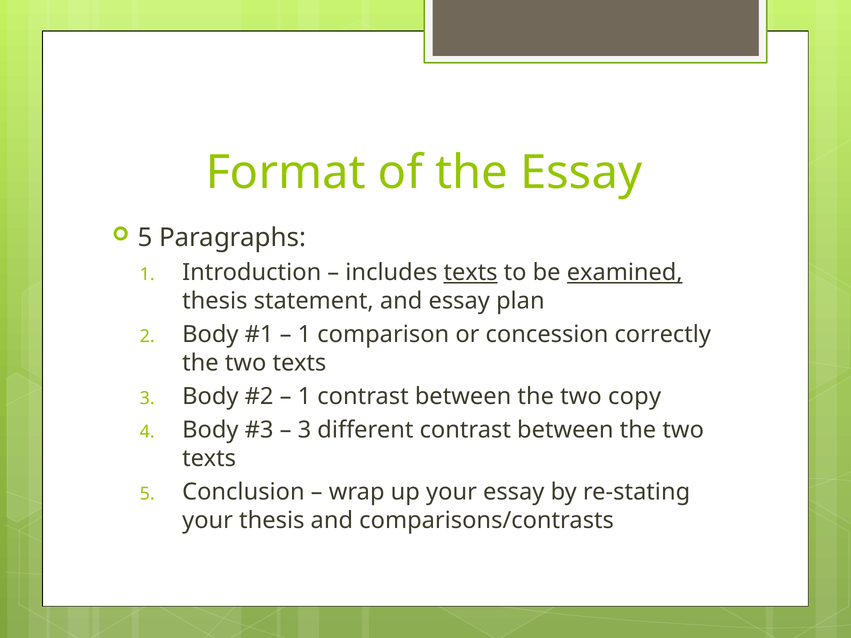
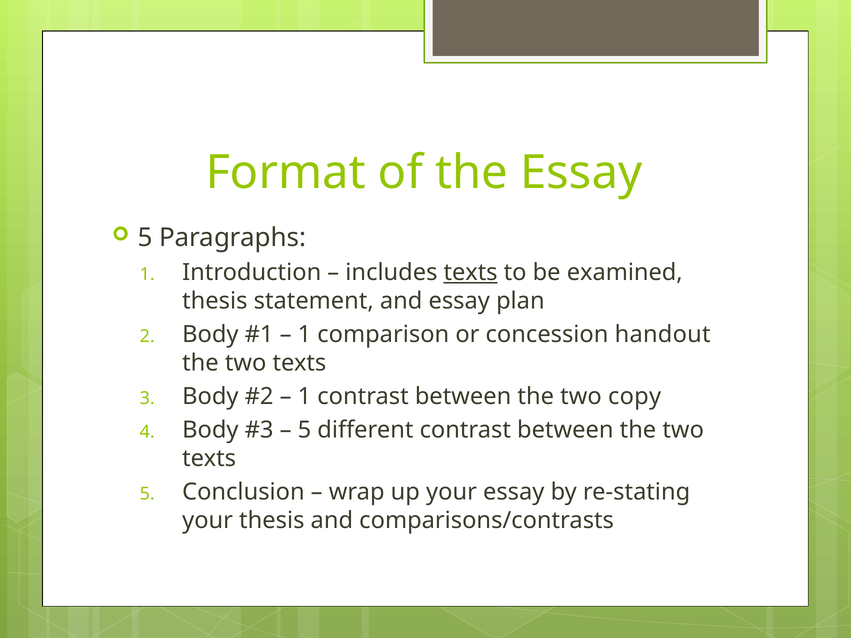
examined underline: present -> none
correctly: correctly -> handout
3 at (304, 430): 3 -> 5
